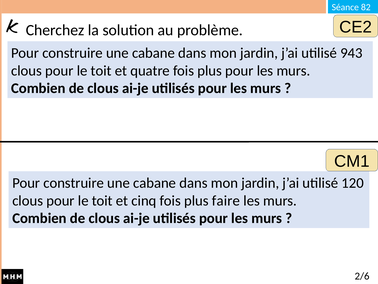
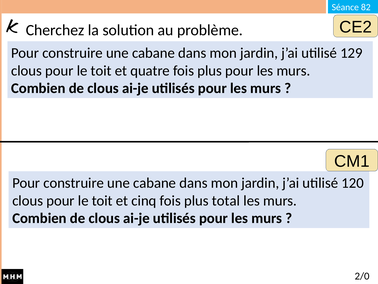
943: 943 -> 129
faire: faire -> total
2/6: 2/6 -> 2/0
